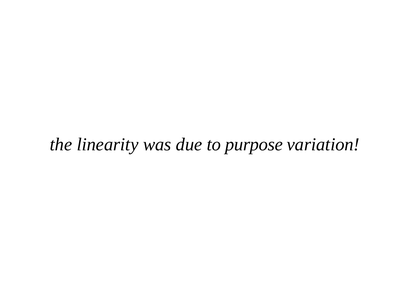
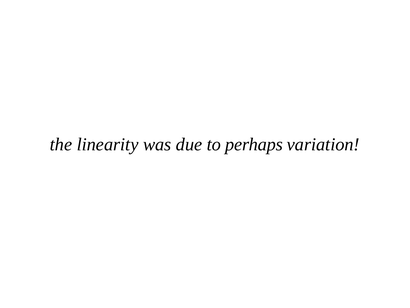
purpose: purpose -> perhaps
